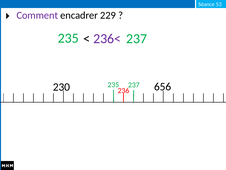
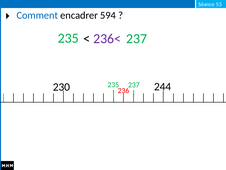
Comment colour: purple -> blue
229: 229 -> 594
656: 656 -> 244
